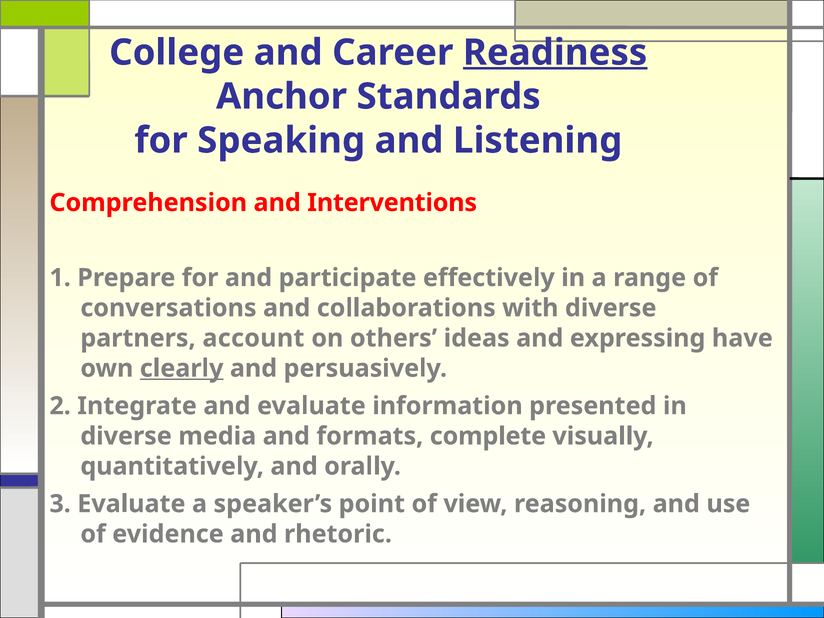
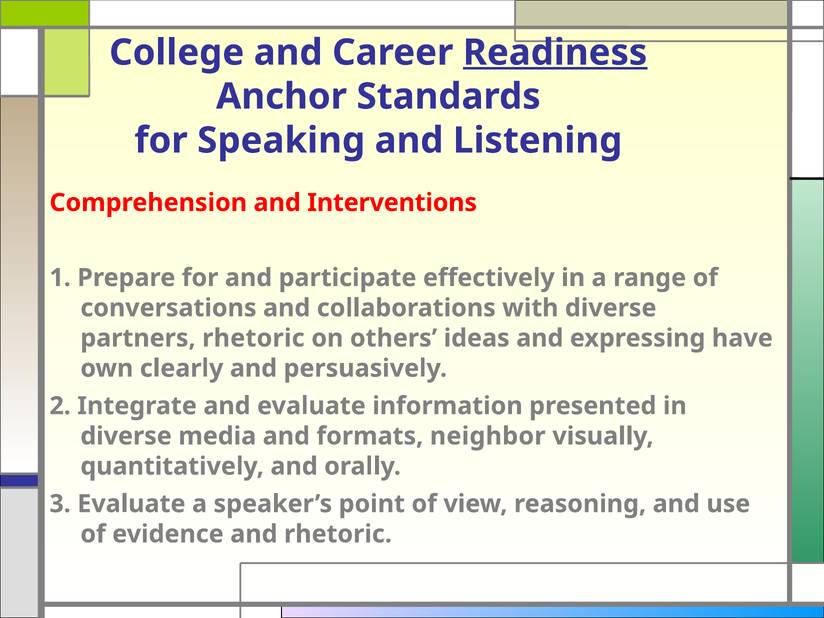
partners account: account -> rhetoric
clearly underline: present -> none
complete: complete -> neighbor
